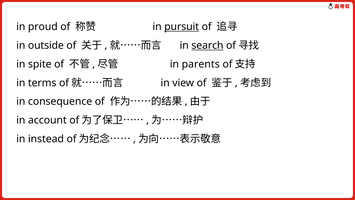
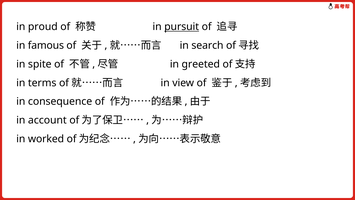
outside: outside -> famous
search underline: present -> none
parents: parents -> greeted
instead: instead -> worked
